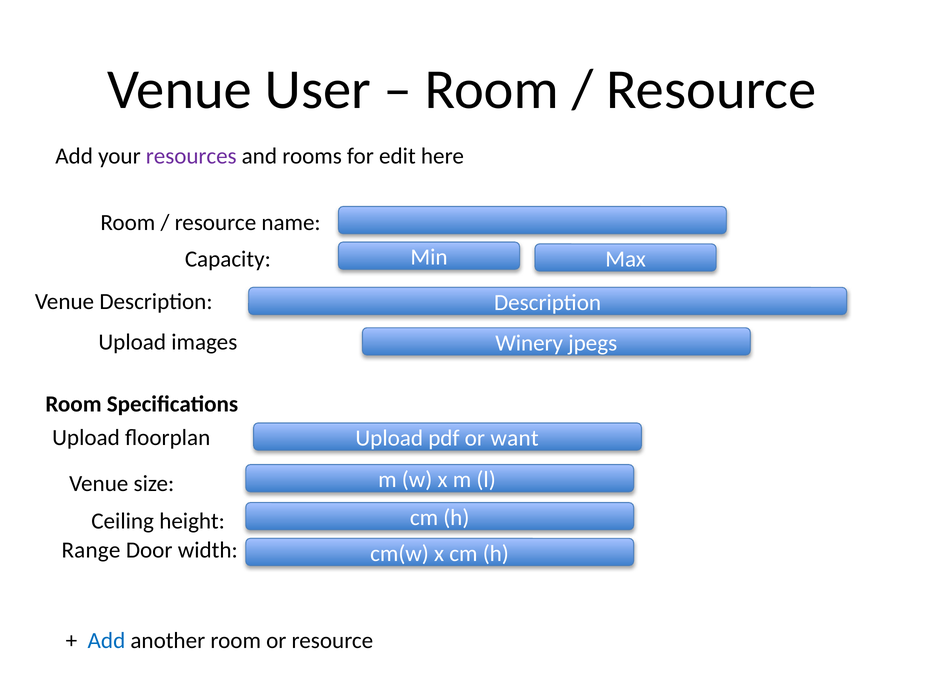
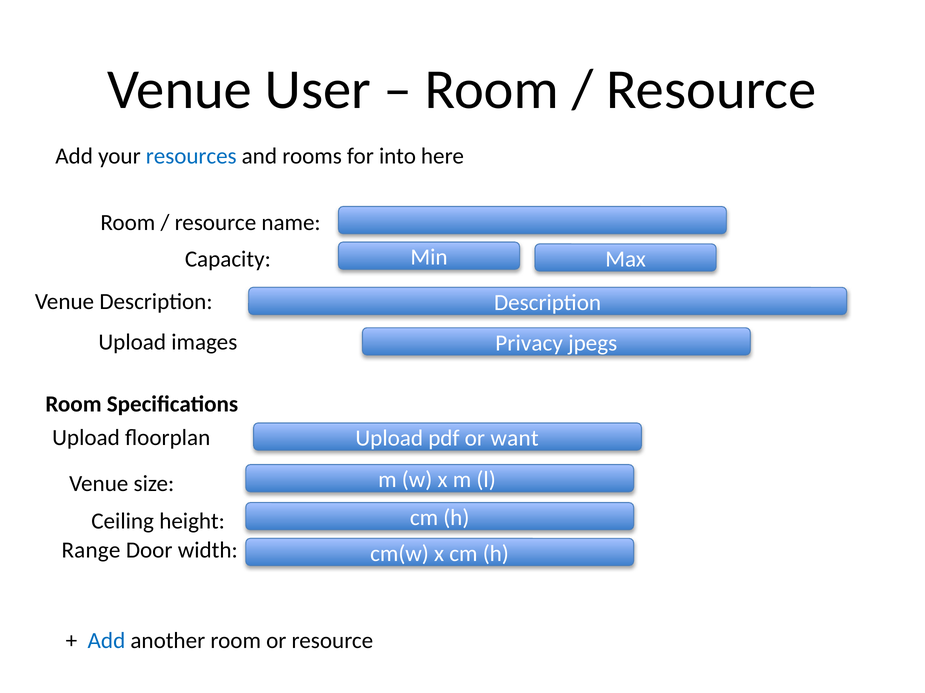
resources colour: purple -> blue
edit: edit -> into
Winery: Winery -> Privacy
